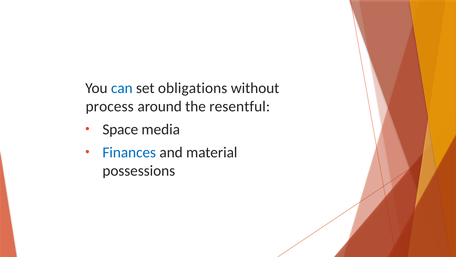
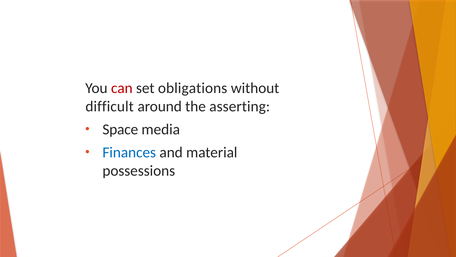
can colour: blue -> red
process: process -> difficult
resentful: resentful -> asserting
